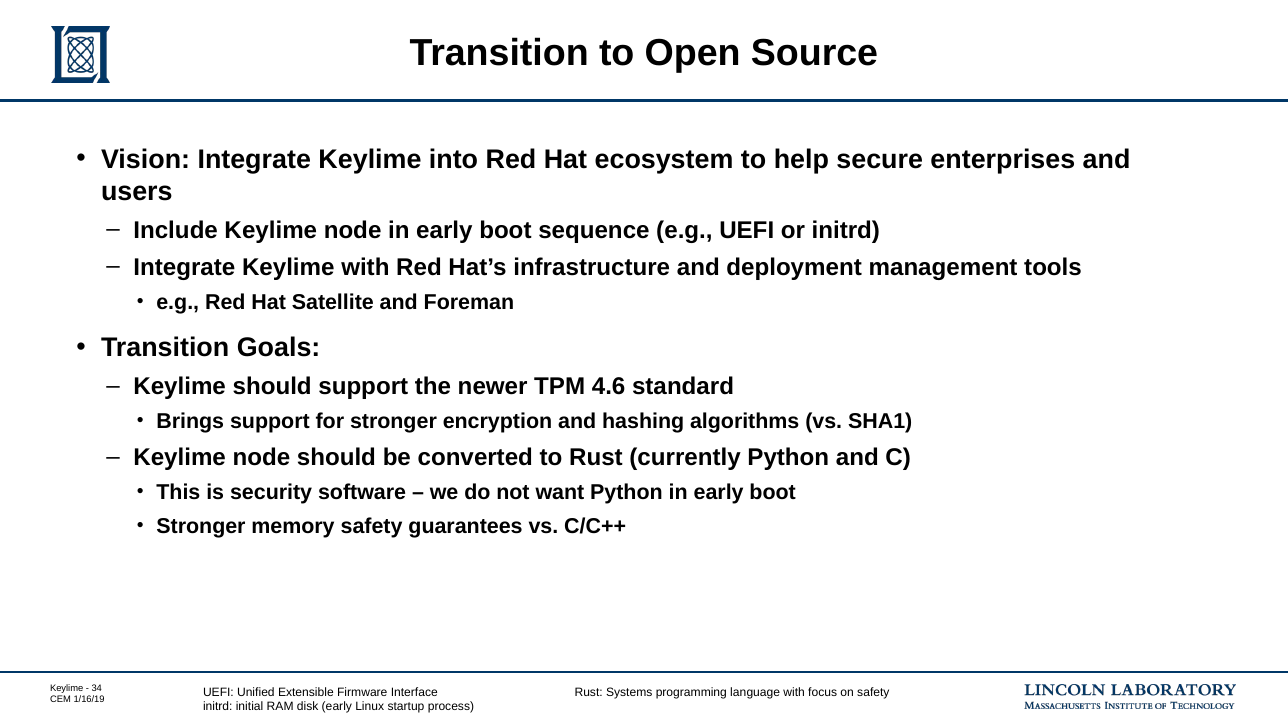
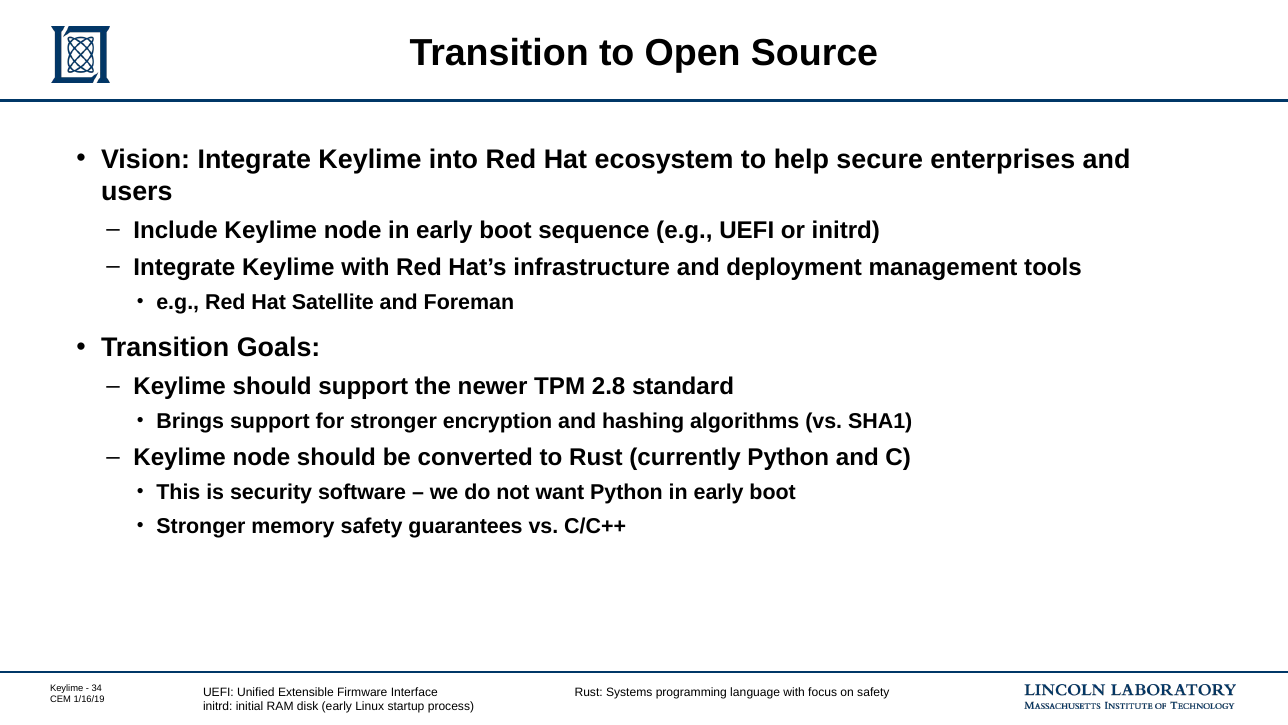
4.6: 4.6 -> 2.8
